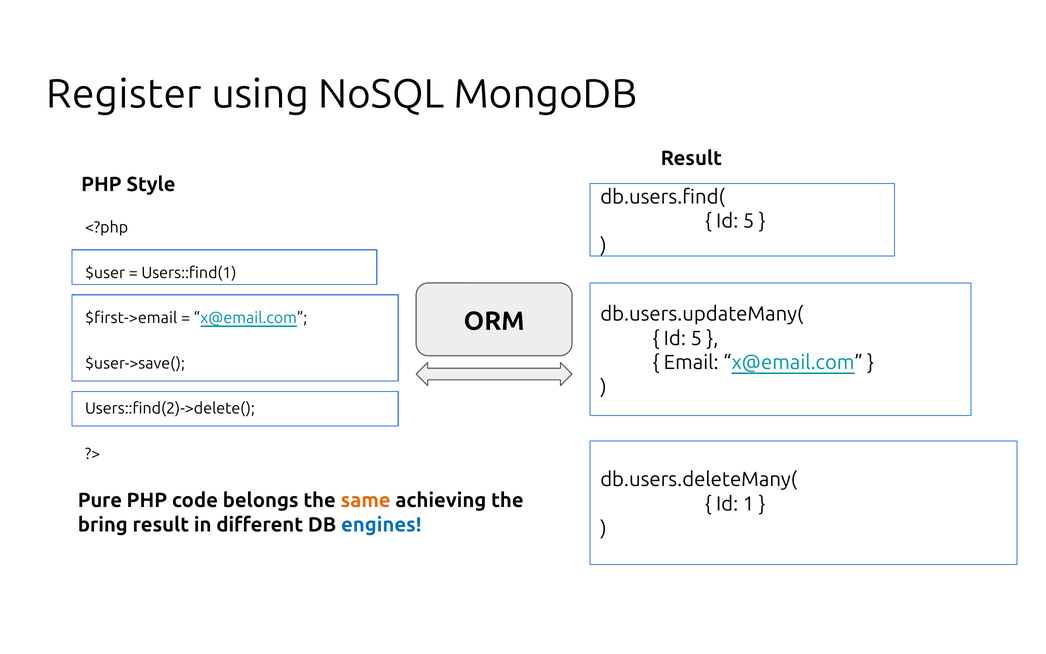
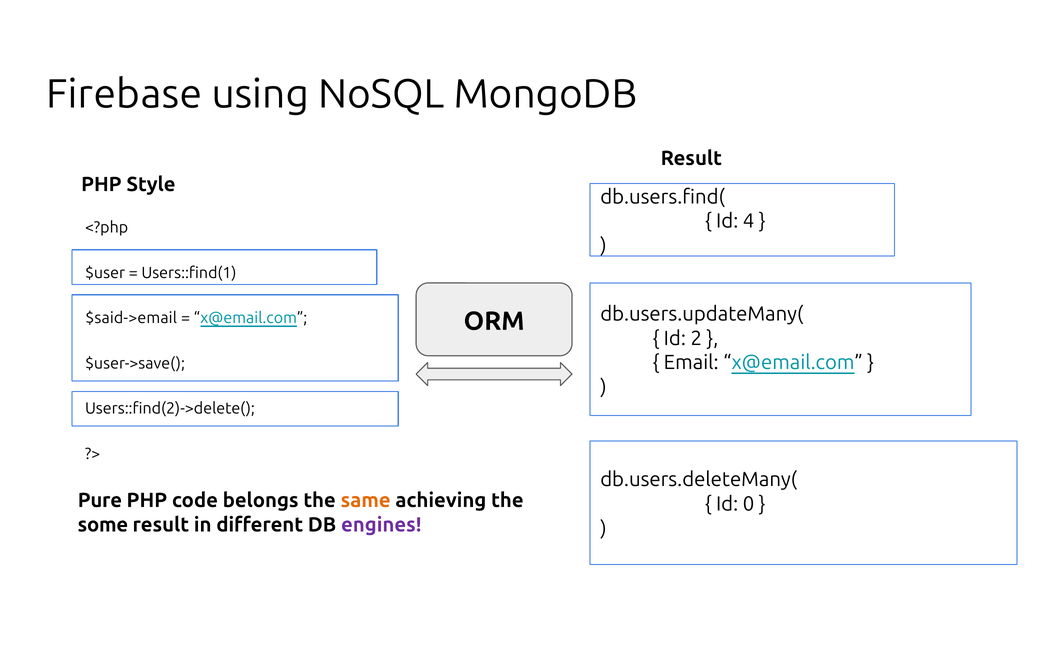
Register: Register -> Firebase
5 at (749, 221): 5 -> 4
$first->email: $first->email -> $said->email
5 at (696, 338): 5 -> 2
1: 1 -> 0
bring: bring -> some
engines colour: blue -> purple
